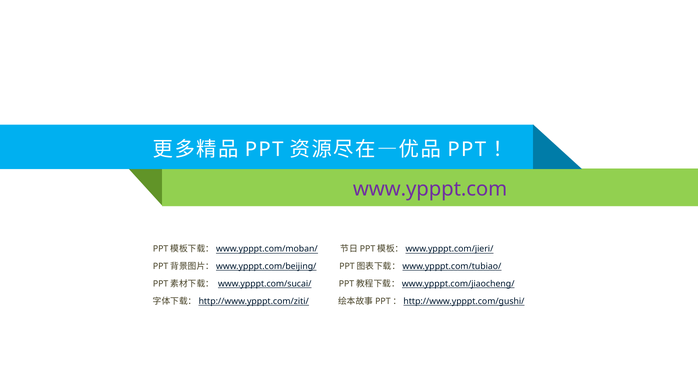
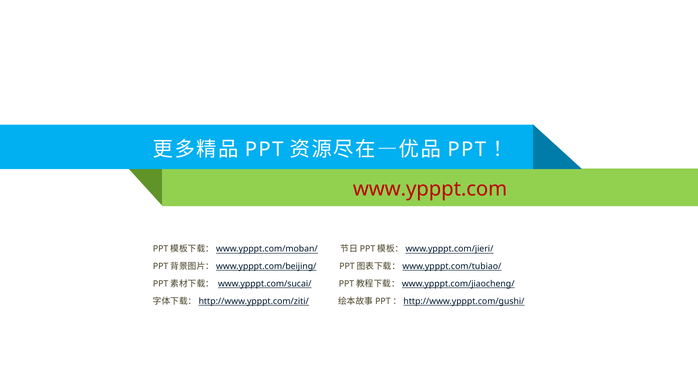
www.ypppt.com colour: purple -> red
